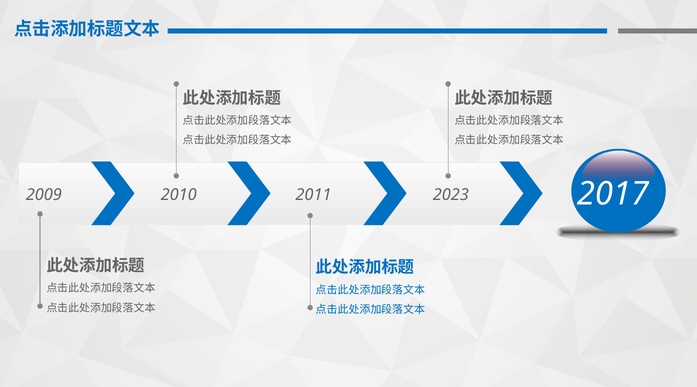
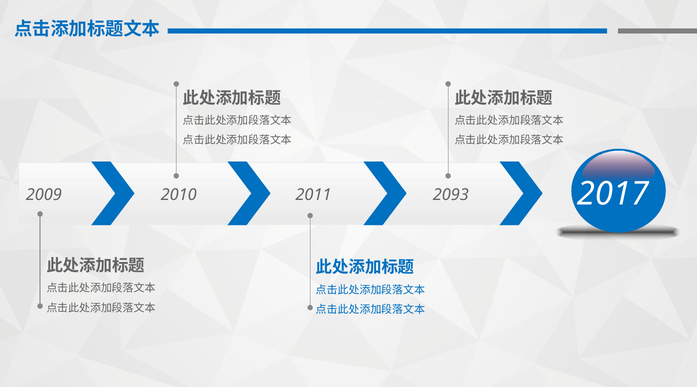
2023: 2023 -> 2093
